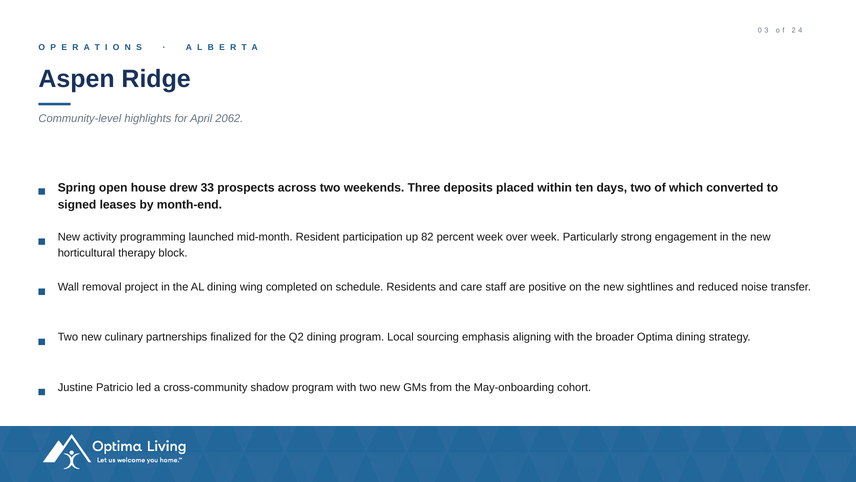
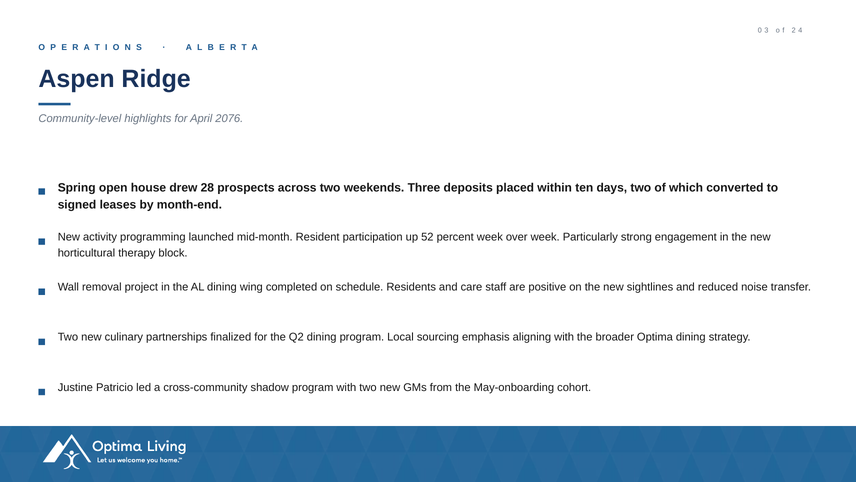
2062: 2062 -> 2076
33: 33 -> 28
82: 82 -> 52
